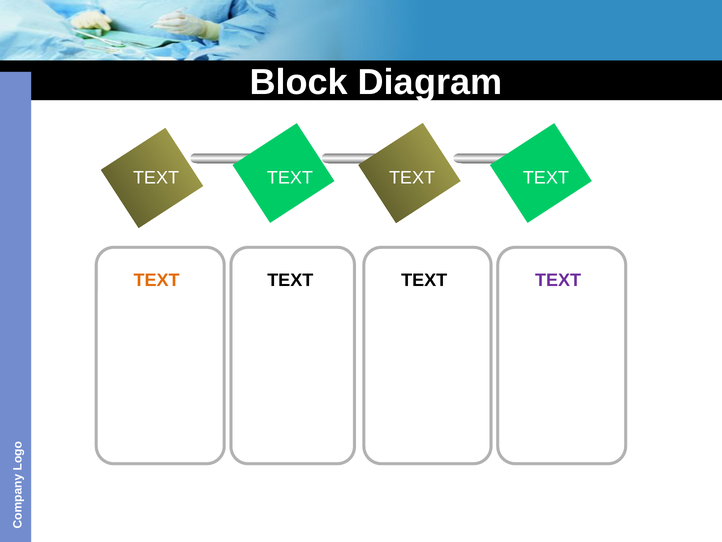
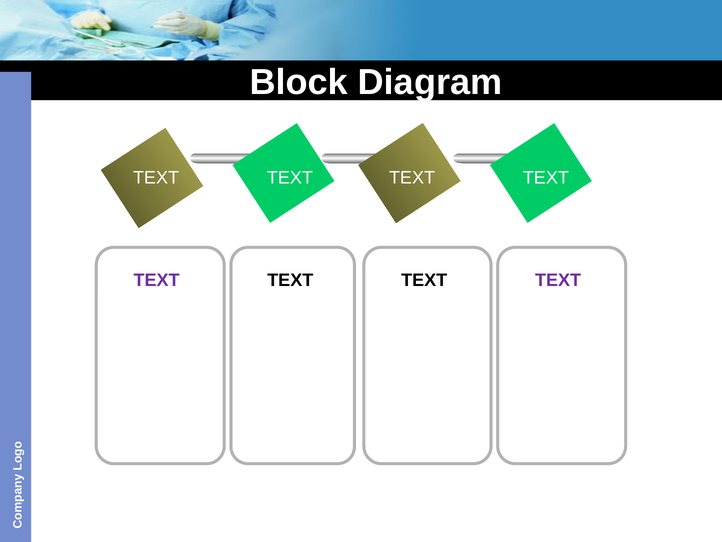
TEXT at (157, 280) colour: orange -> purple
